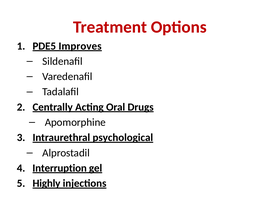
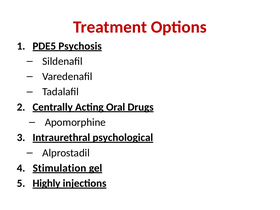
Improves: Improves -> Psychosis
Interruption: Interruption -> Stimulation
